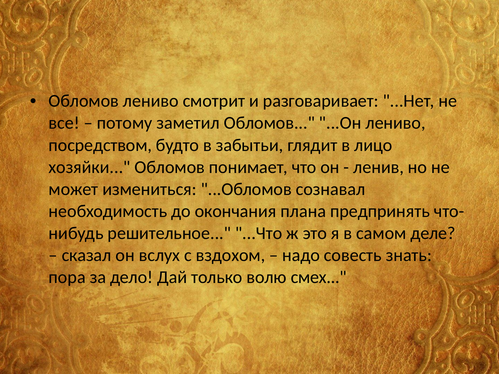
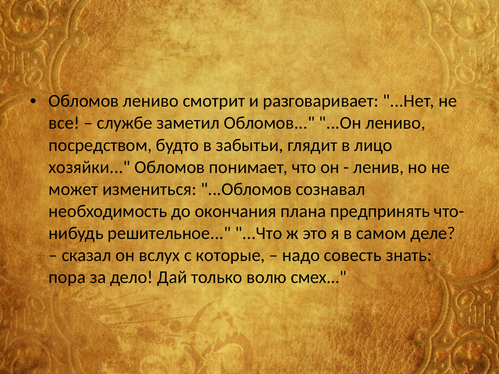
потому: потому -> службе
вздохом: вздохом -> которые
